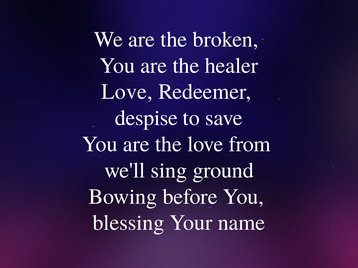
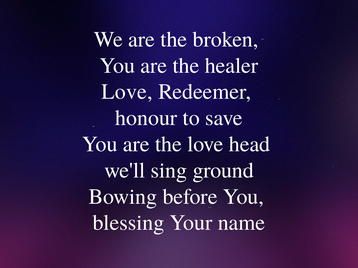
despise: despise -> honour
from: from -> head
